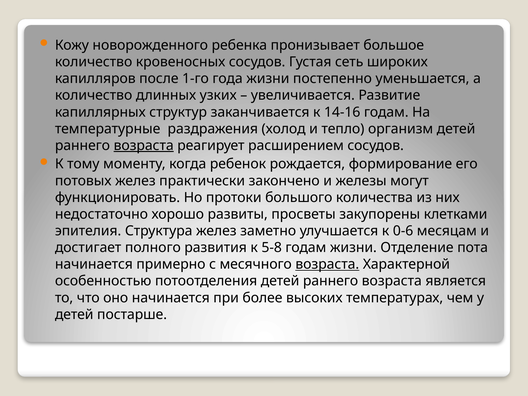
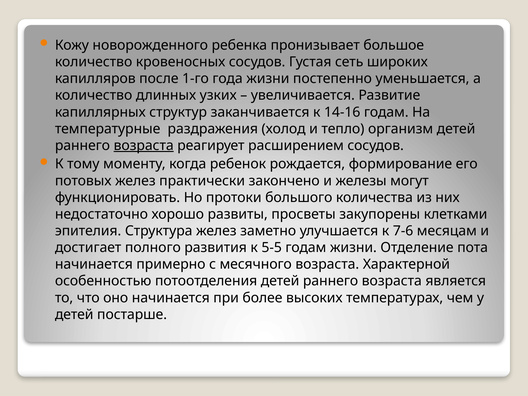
0-6: 0-6 -> 7-6
5-8: 5-8 -> 5-5
возраста at (327, 264) underline: present -> none
